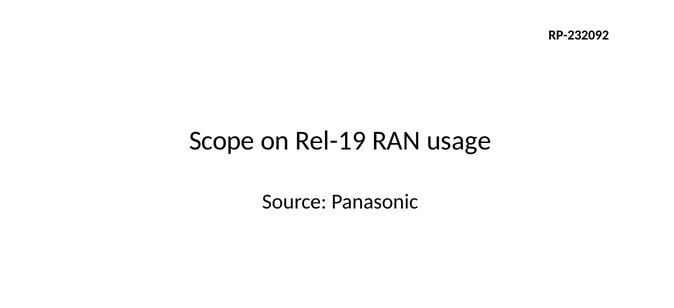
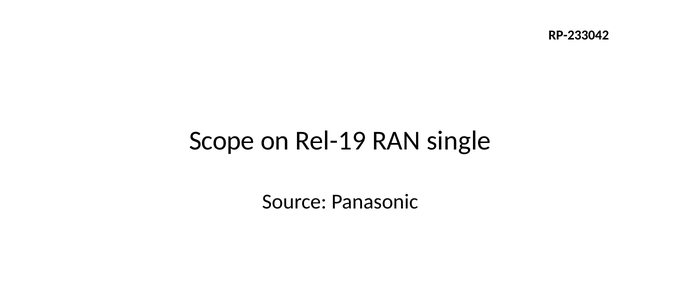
RP-232092: RP-232092 -> RP-233042
usage: usage -> single
